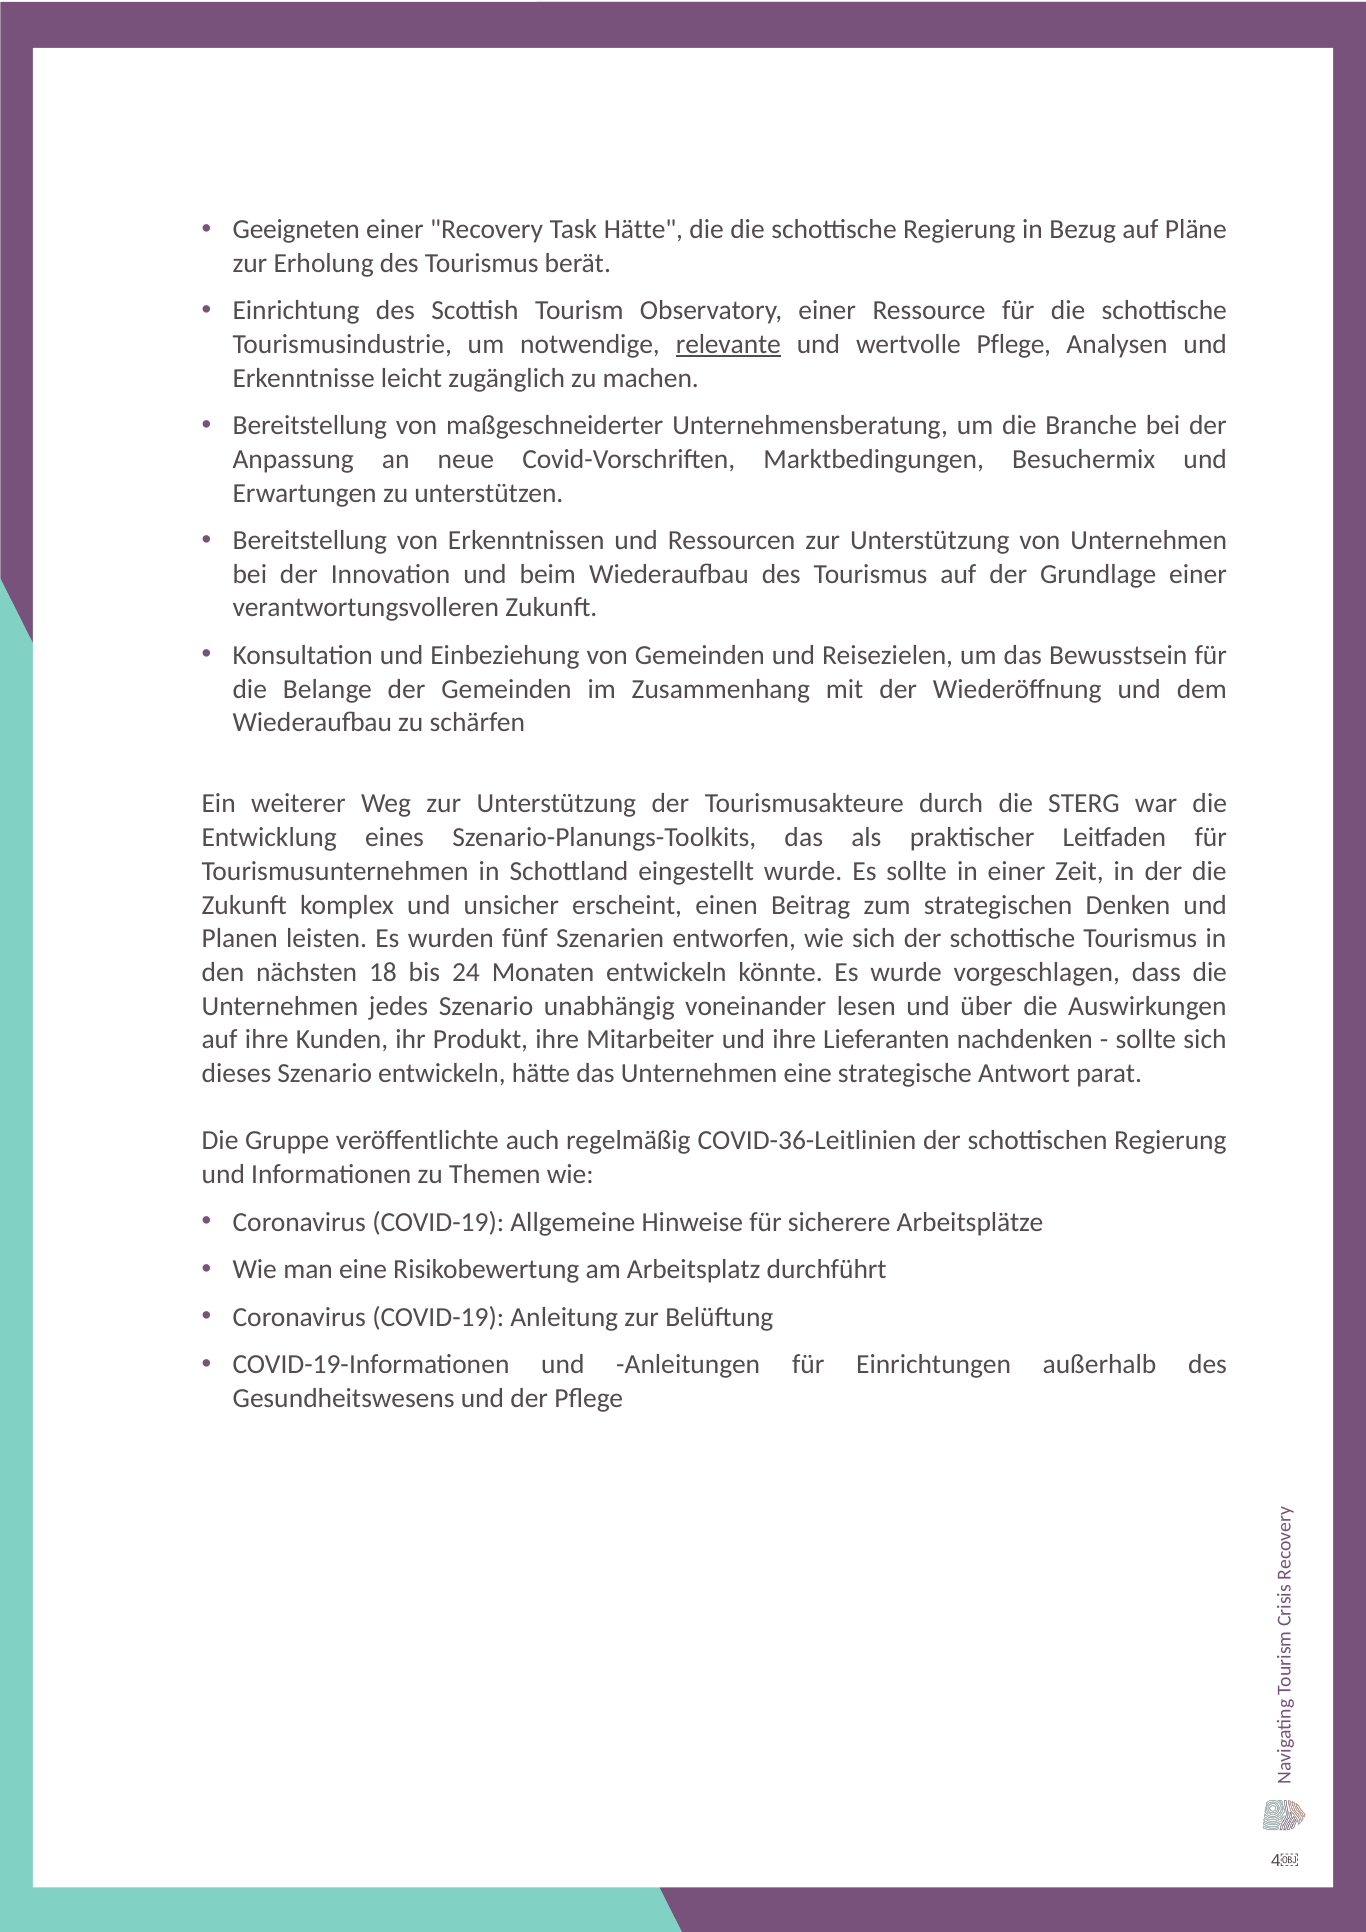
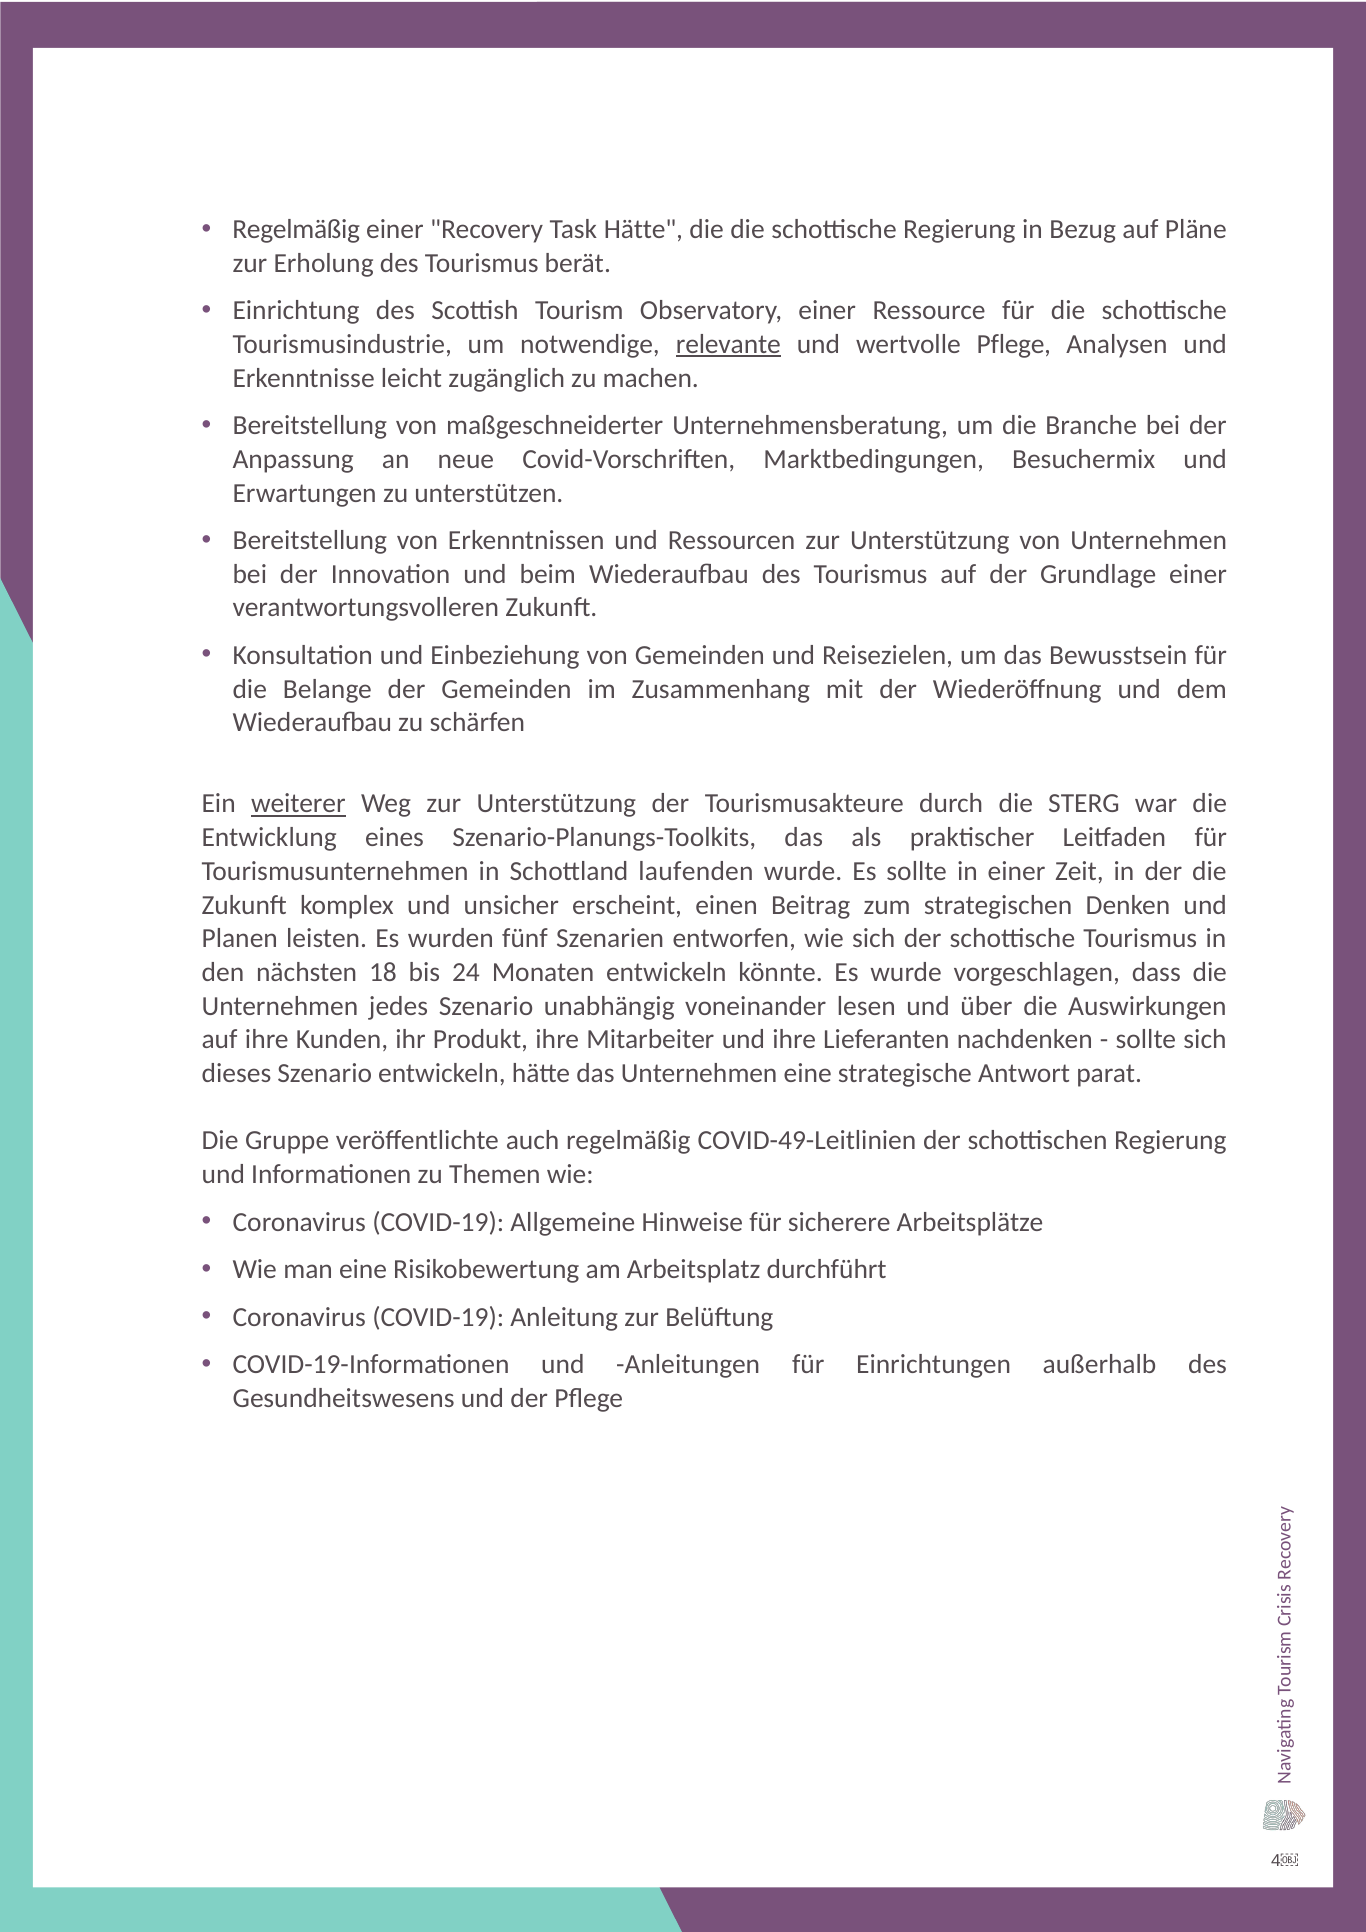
Geeigneten at (296, 229): Geeigneten -> Regelmäßig
weiterer underline: none -> present
eingestellt: eingestellt -> laufenden
COVID-36-Leitlinien: COVID-36-Leitlinien -> COVID-49-Leitlinien
